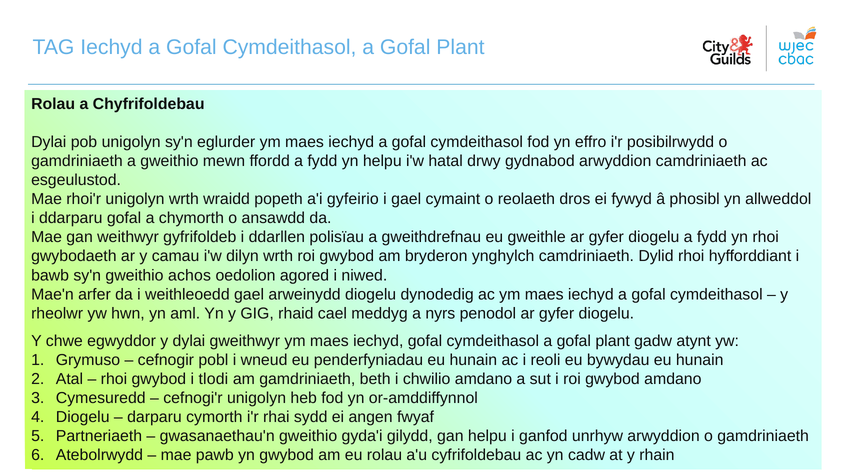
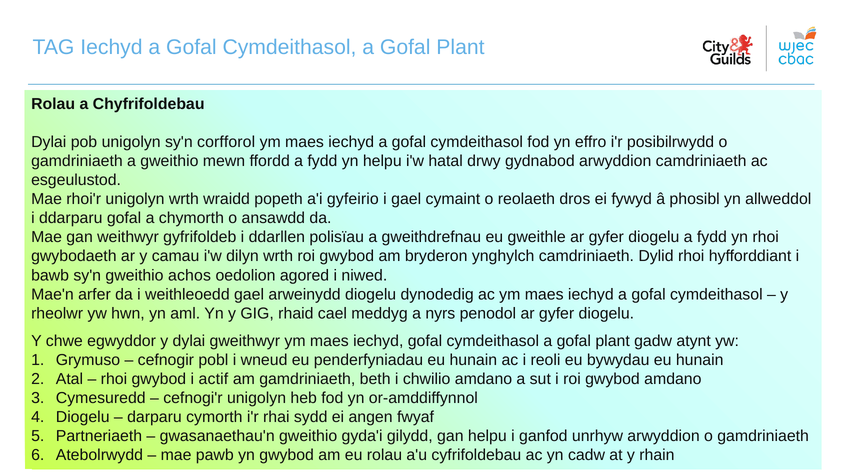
eglurder: eglurder -> corfforol
tlodi: tlodi -> actif
